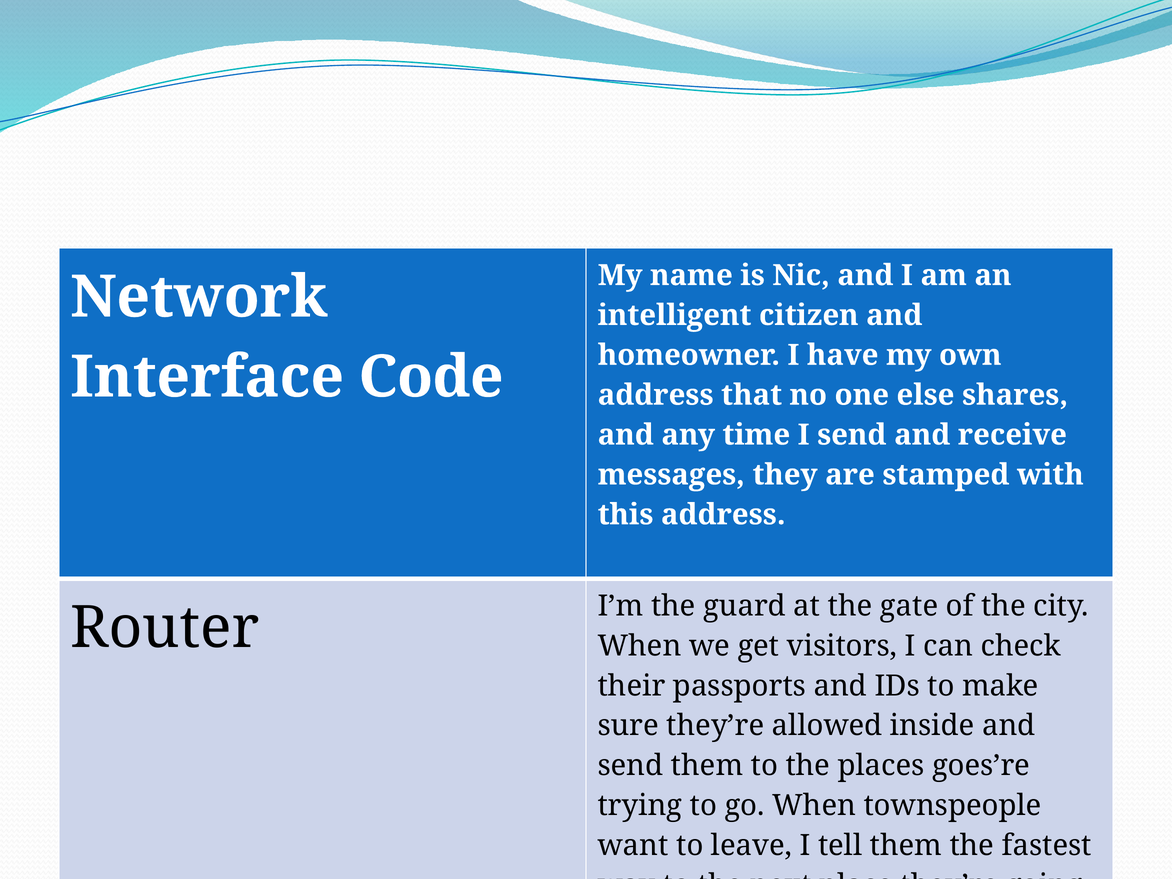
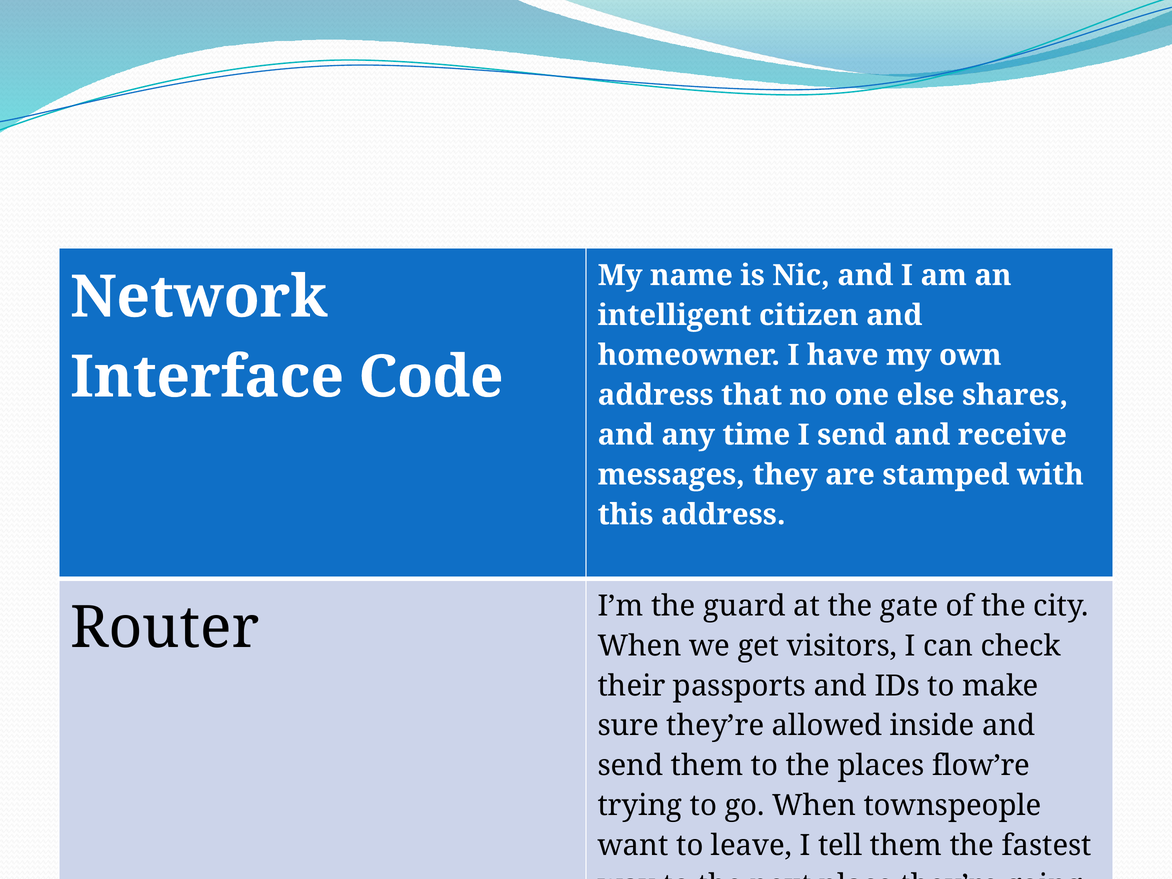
goes’re: goes’re -> flow’re
